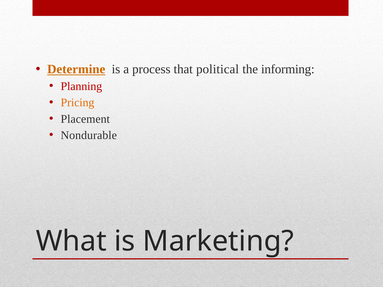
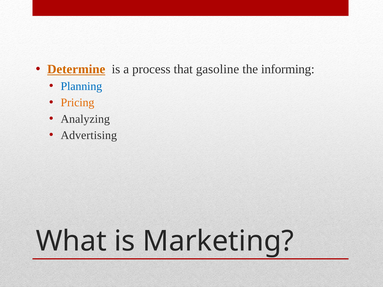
political: political -> gasoline
Planning colour: red -> blue
Placement: Placement -> Analyzing
Nondurable: Nondurable -> Advertising
